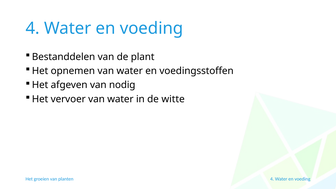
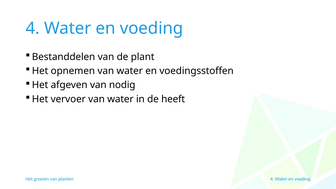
witte: witte -> heeft
